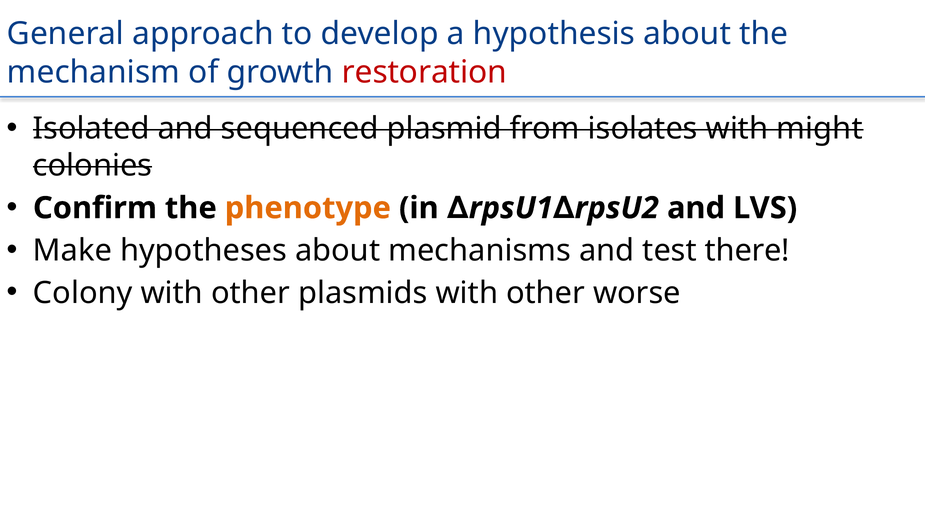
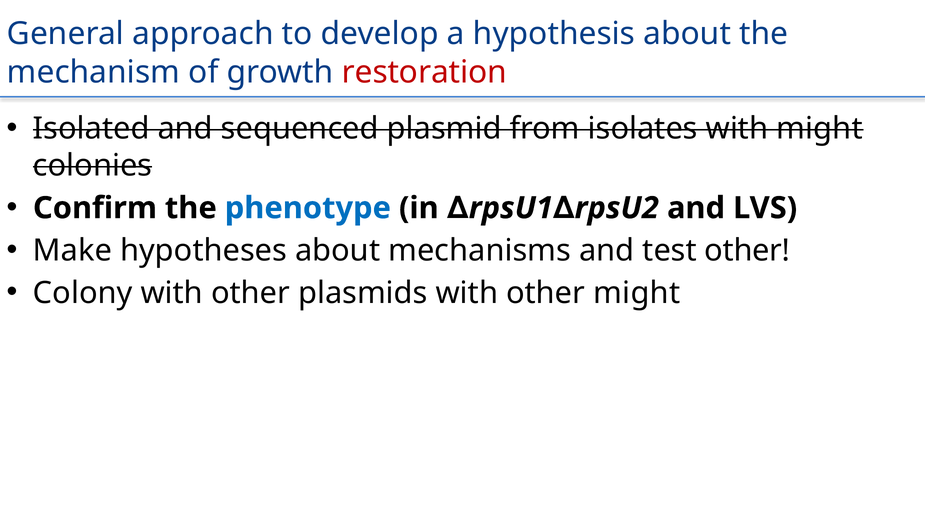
phenotype colour: orange -> blue
test there: there -> other
other worse: worse -> might
